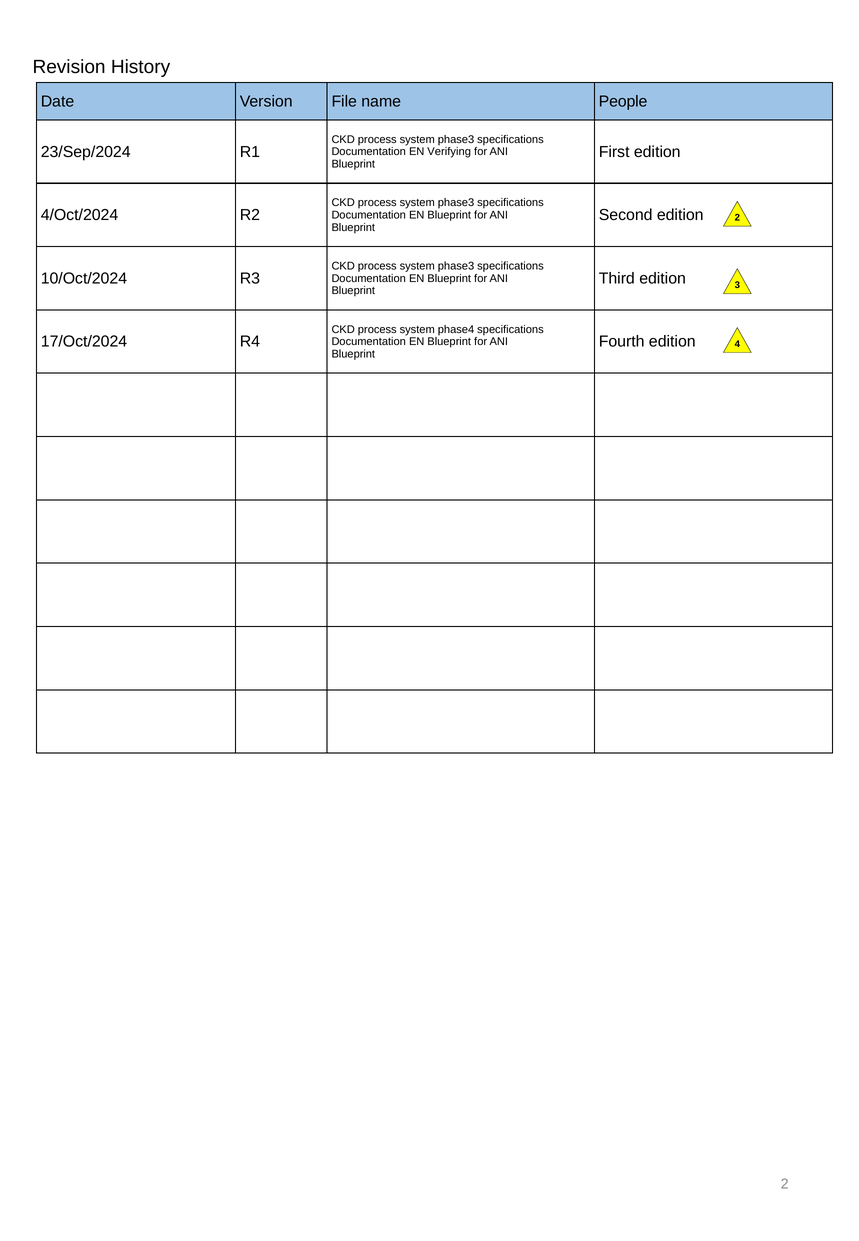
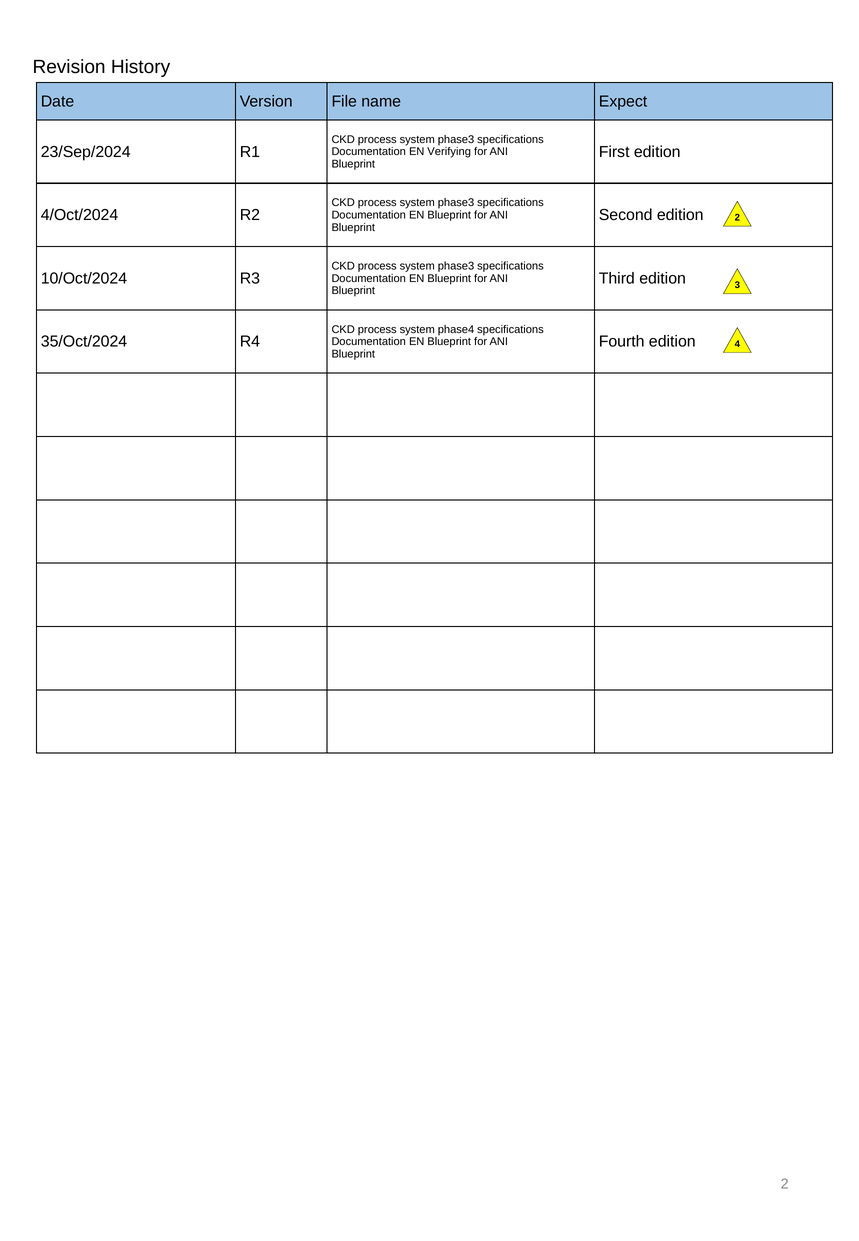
People: People -> Expect
17/Oct/2024: 17/Oct/2024 -> 35/Oct/2024
